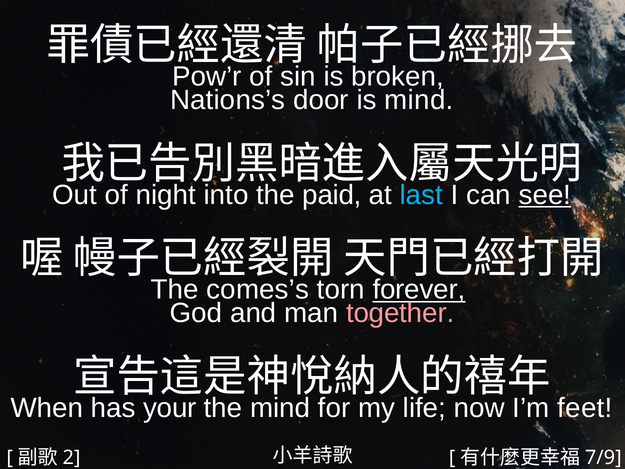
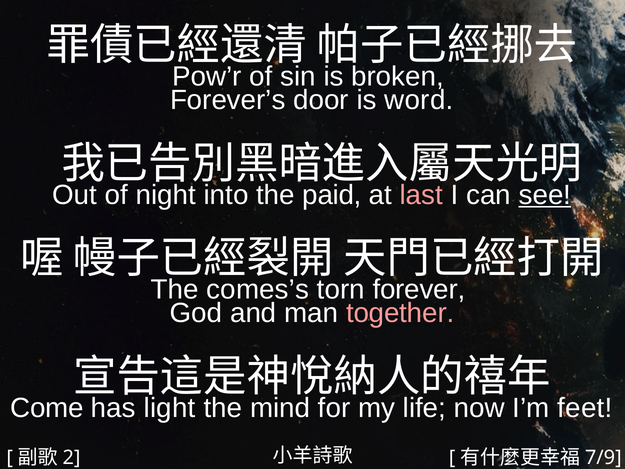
Nations’s: Nations’s -> Forever’s
is mind: mind -> word
last colour: light blue -> pink
forever underline: present -> none
When: When -> Come
your: your -> light
